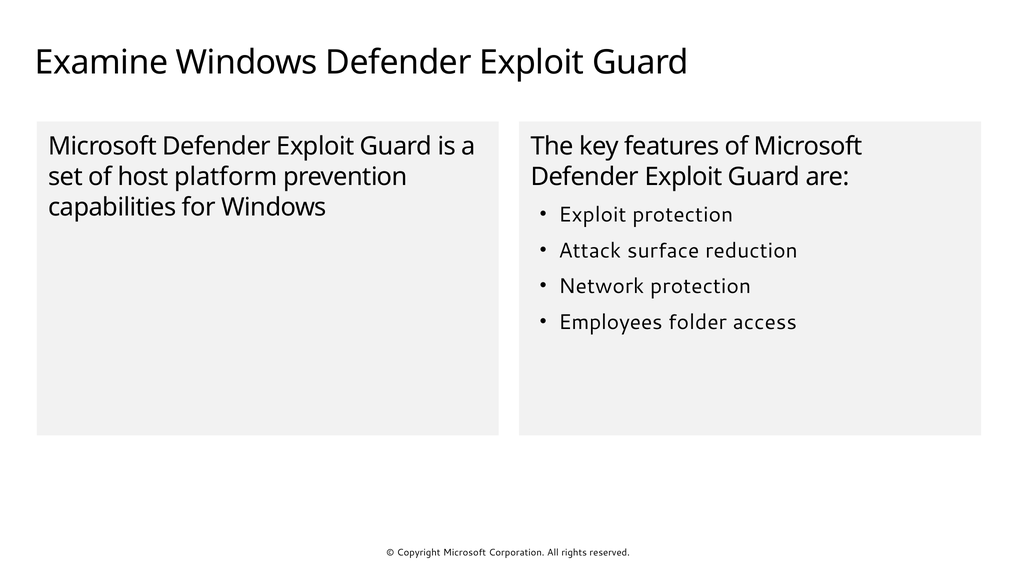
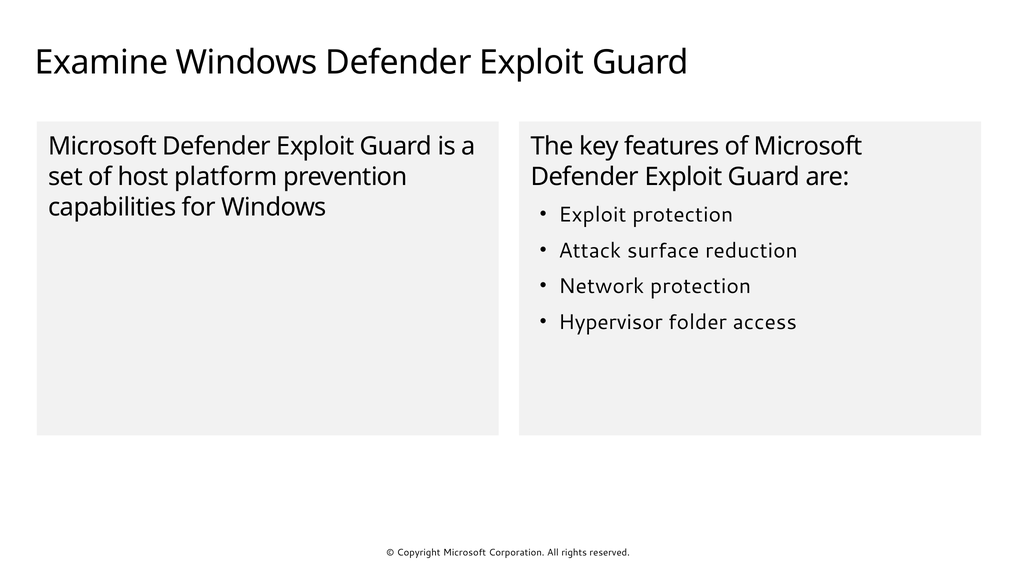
Employees: Employees -> Hypervisor
